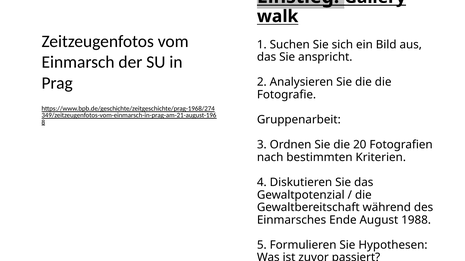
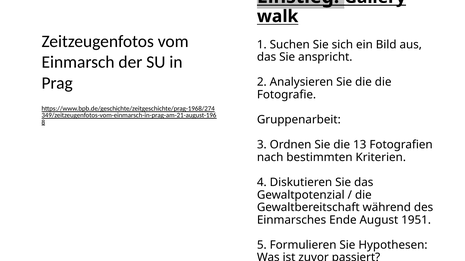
20: 20 -> 13
1988: 1988 -> 1951
